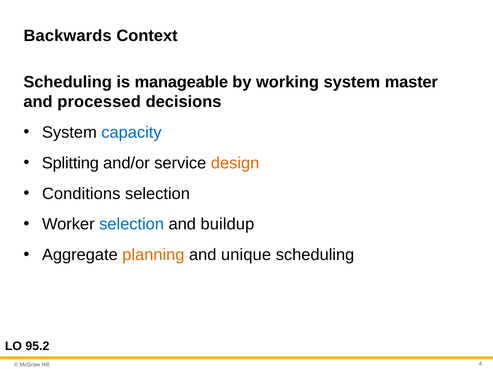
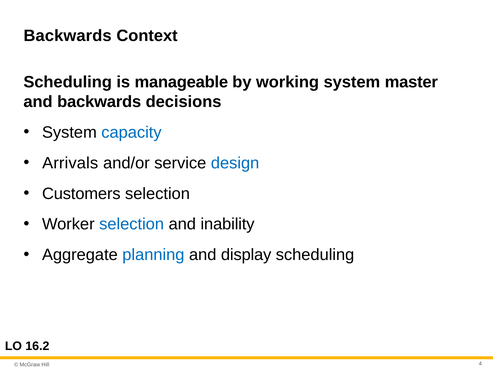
and processed: processed -> backwards
Splitting: Splitting -> Arrivals
design colour: orange -> blue
Conditions: Conditions -> Customers
buildup: buildup -> inability
planning colour: orange -> blue
unique: unique -> display
95.2: 95.2 -> 16.2
